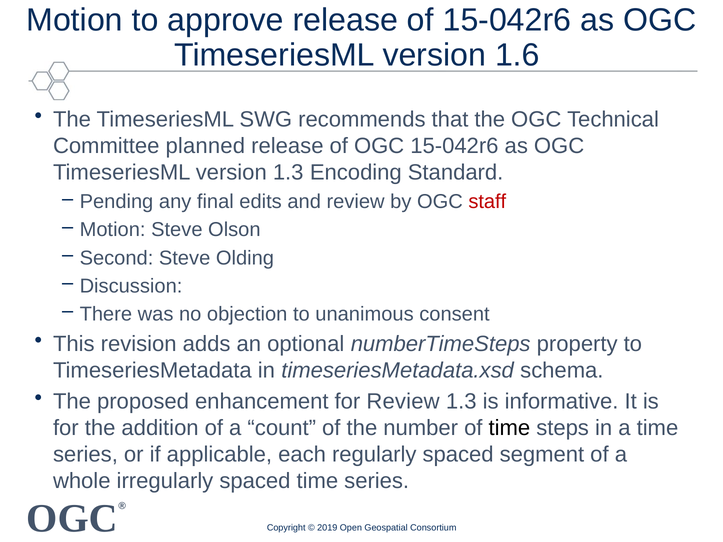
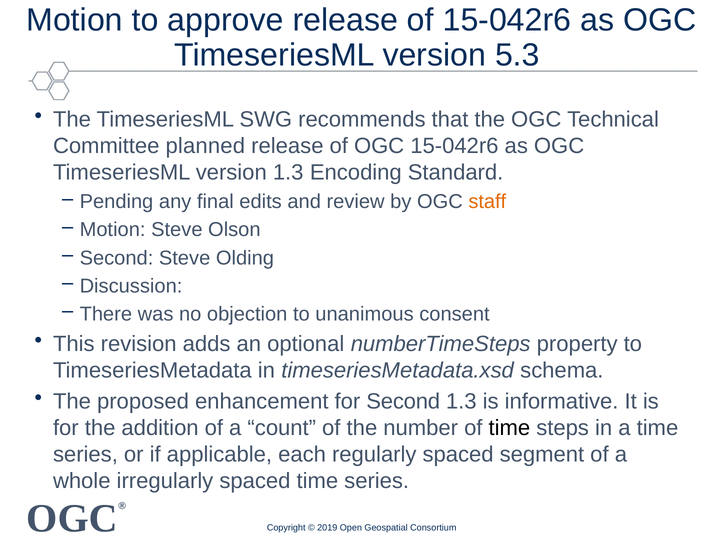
1.6: 1.6 -> 5.3
staff colour: red -> orange
for Review: Review -> Second
